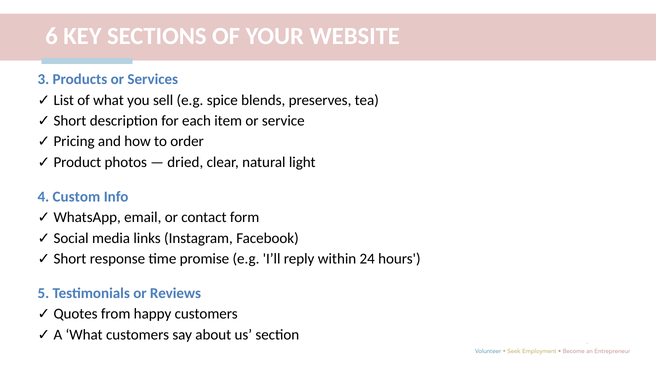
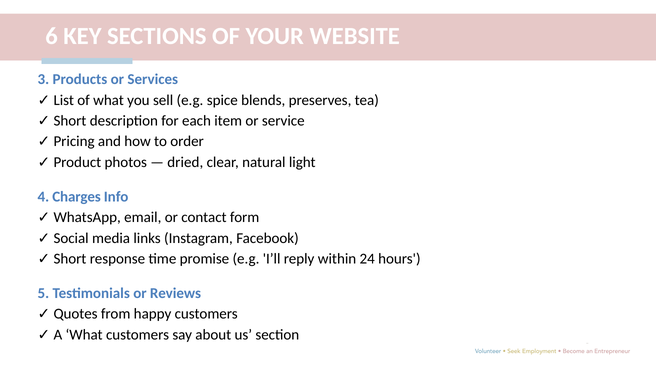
Custom: Custom -> Charges
